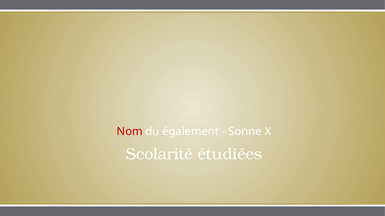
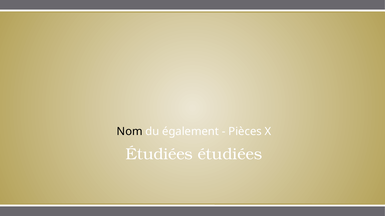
Nom colour: red -> black
Sonne: Sonne -> Pièces
Scolarité at (159, 154): Scolarité -> Étudiées
